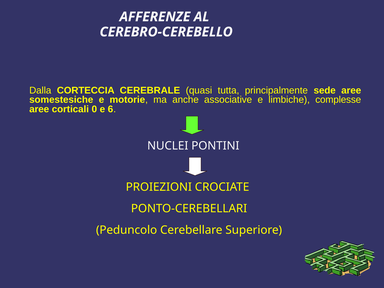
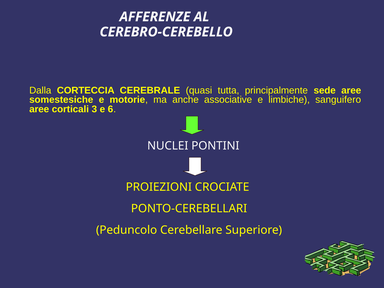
complesse: complesse -> sanguifero
0: 0 -> 3
